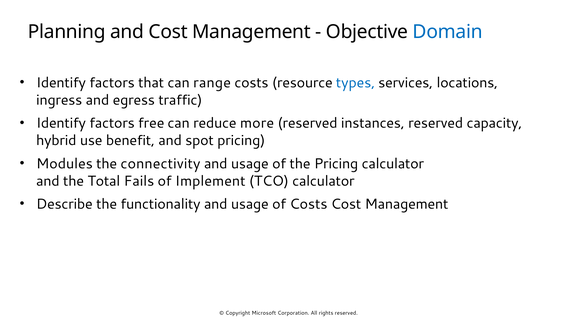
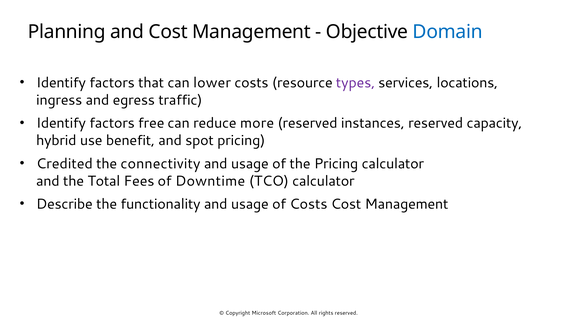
range: range -> lower
types colour: blue -> purple
Modules: Modules -> Credited
Fails: Fails -> Fees
Implement: Implement -> Downtime
